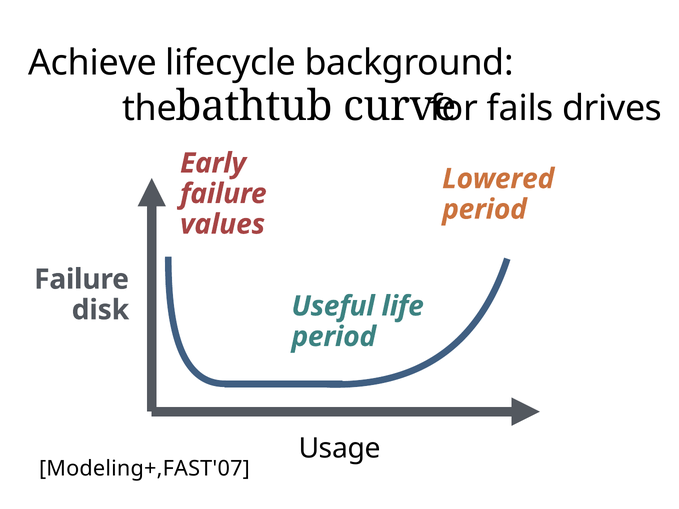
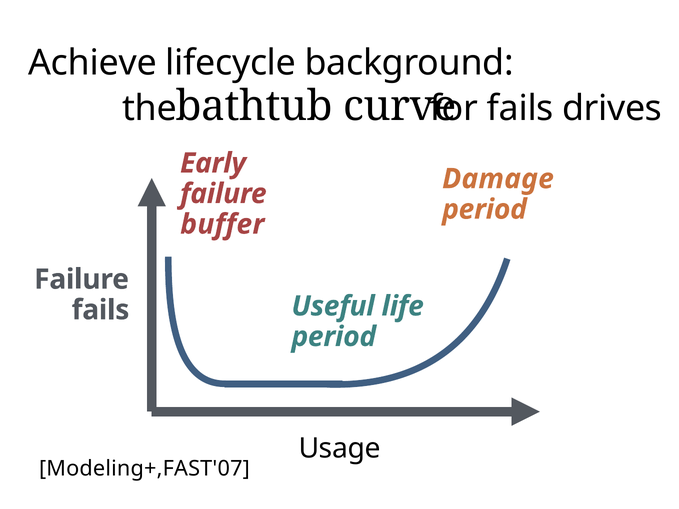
Lowered: Lowered -> Damage
values: values -> buffer
disk at (100, 310): disk -> fails
